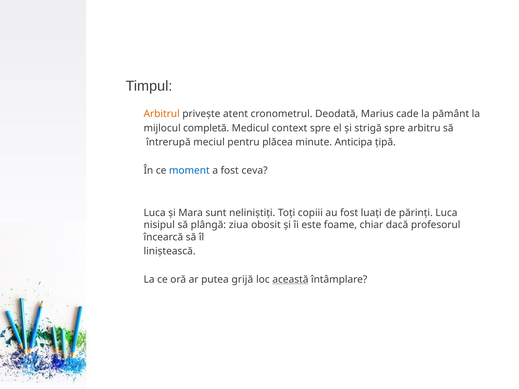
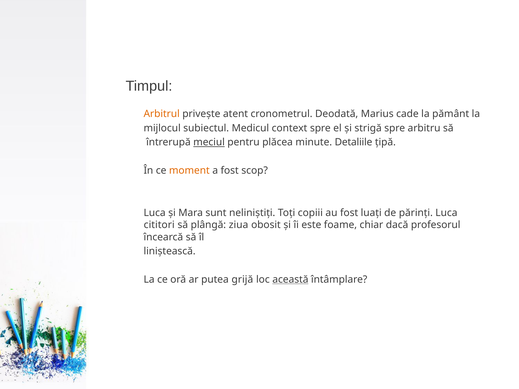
completă: completă -> subiectul
meciul underline: none -> present
Anticipa: Anticipa -> Detaliile
moment colour: blue -> orange
ceva: ceva -> scop
nisipul: nisipul -> cititori
